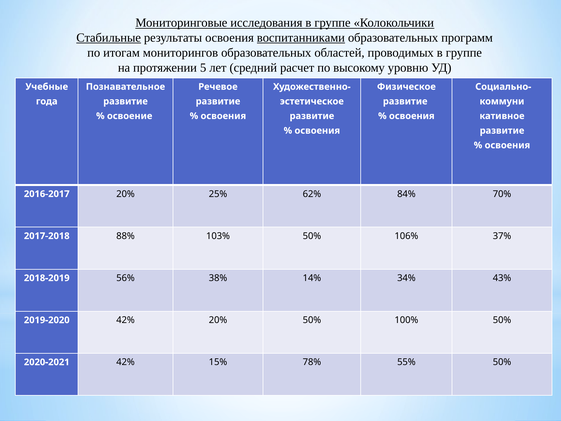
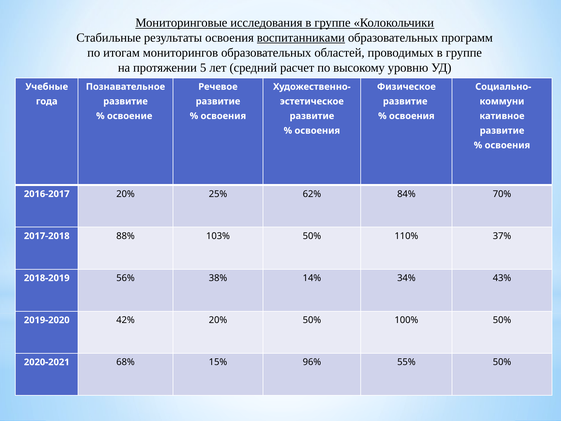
Стабильные underline: present -> none
106%: 106% -> 110%
2020-2021 42%: 42% -> 68%
78%: 78% -> 96%
